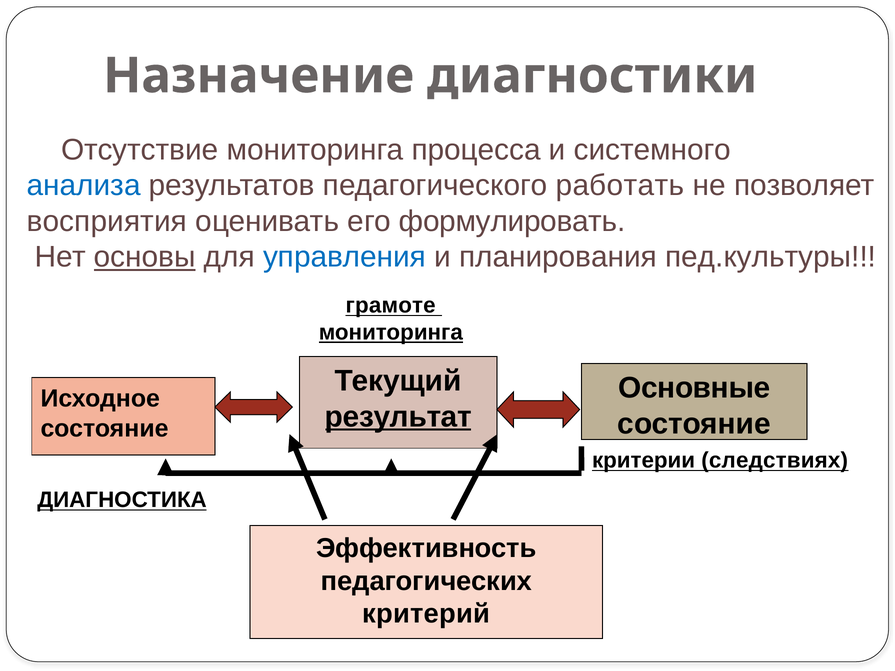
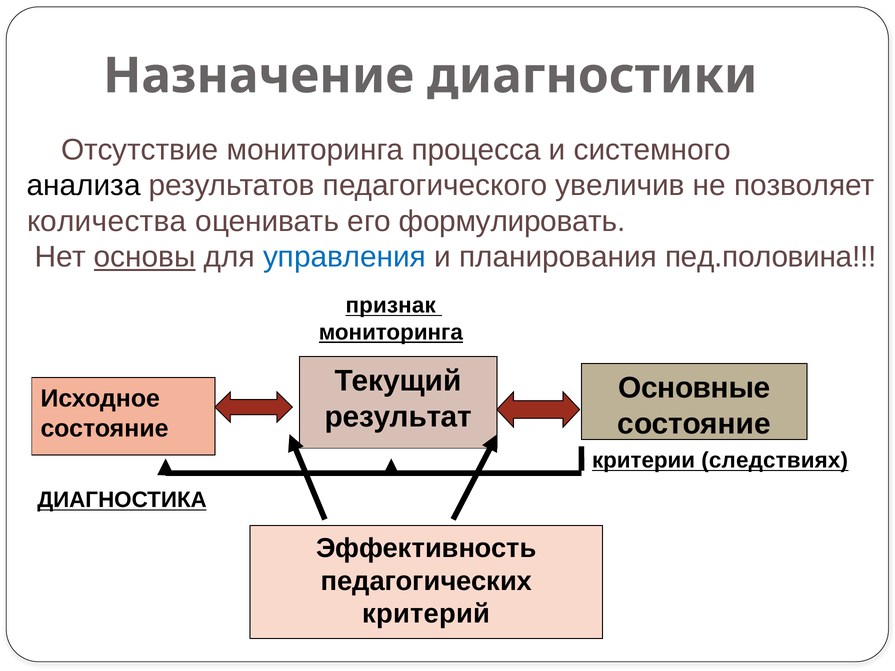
анализа colour: blue -> black
работать: работать -> увеличив
восприятия: восприятия -> количества
пед.культуры: пед.культуры -> пед.половина
грамоте: грамоте -> признак
результат underline: present -> none
